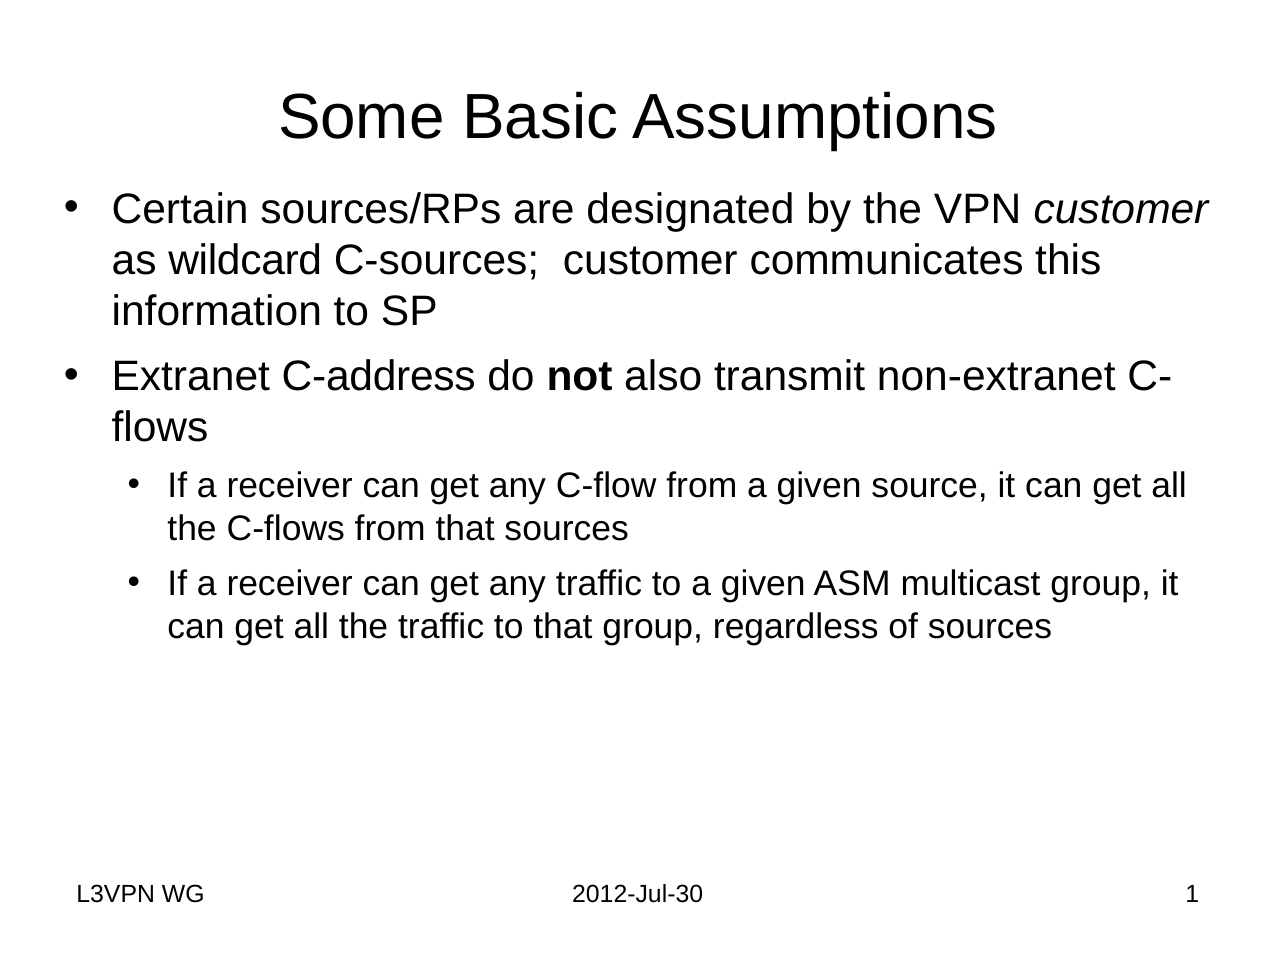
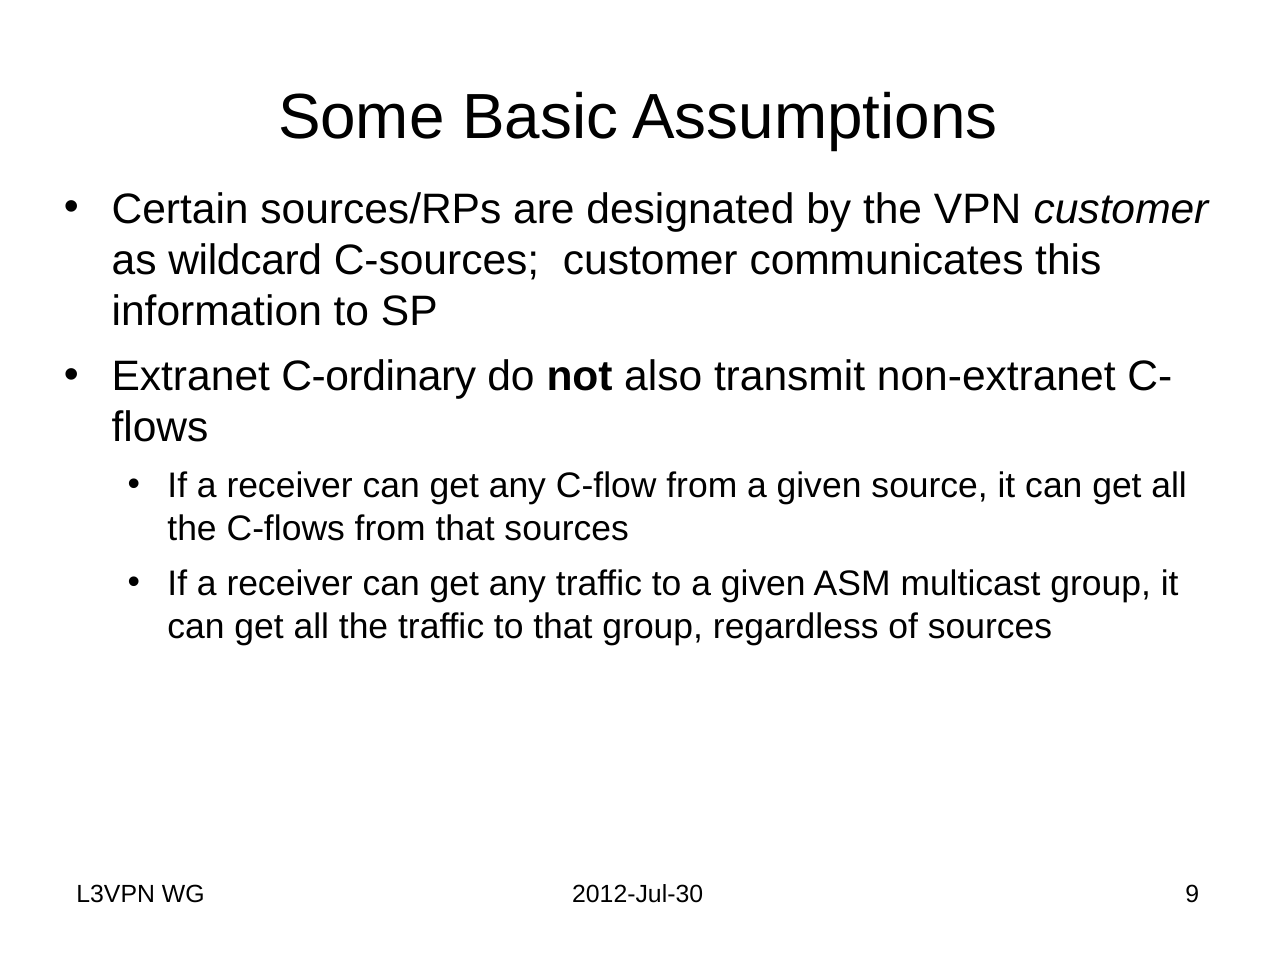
C-address: C-address -> C-ordinary
1: 1 -> 9
